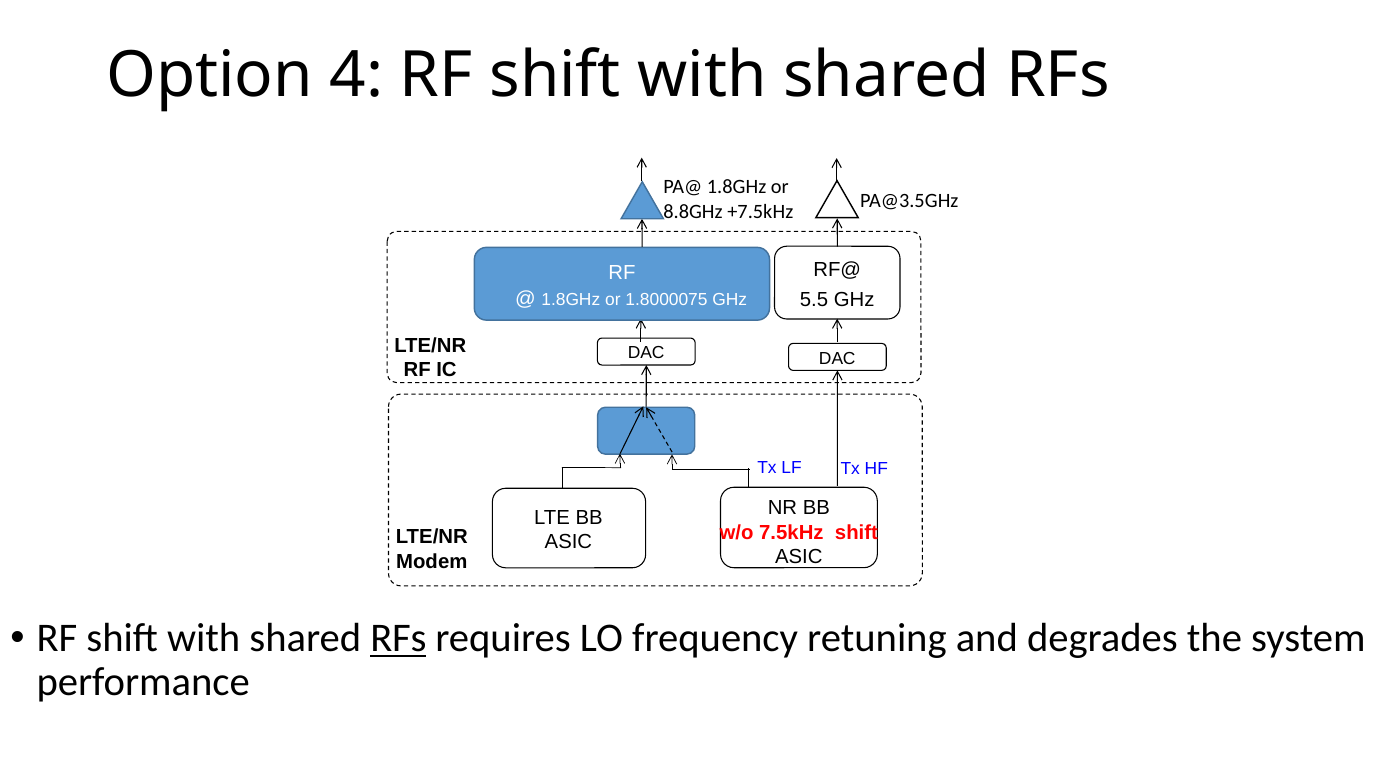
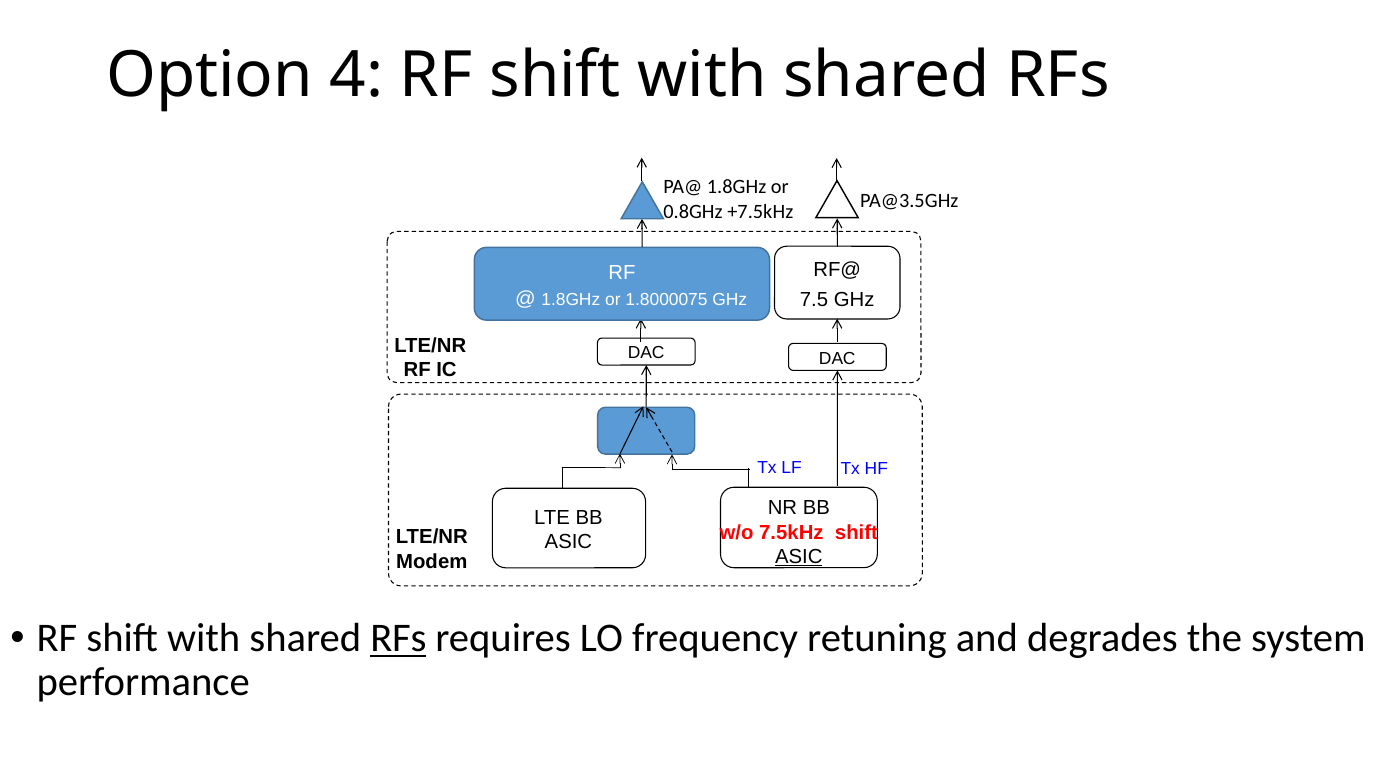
8.8GHz: 8.8GHz -> 0.8GHz
5.5: 5.5 -> 7.5
ASIC at (799, 557) underline: none -> present
